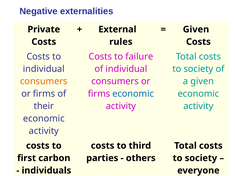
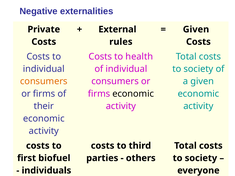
failure: failure -> health
economic at (133, 94) colour: blue -> black
carbon: carbon -> biofuel
